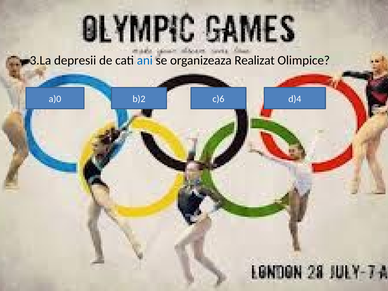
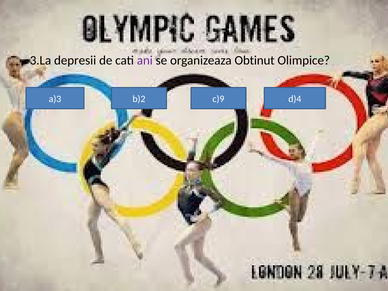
ani colour: blue -> purple
Realizat: Realizat -> Obtinut
a)0: a)0 -> a)3
c)6: c)6 -> c)9
